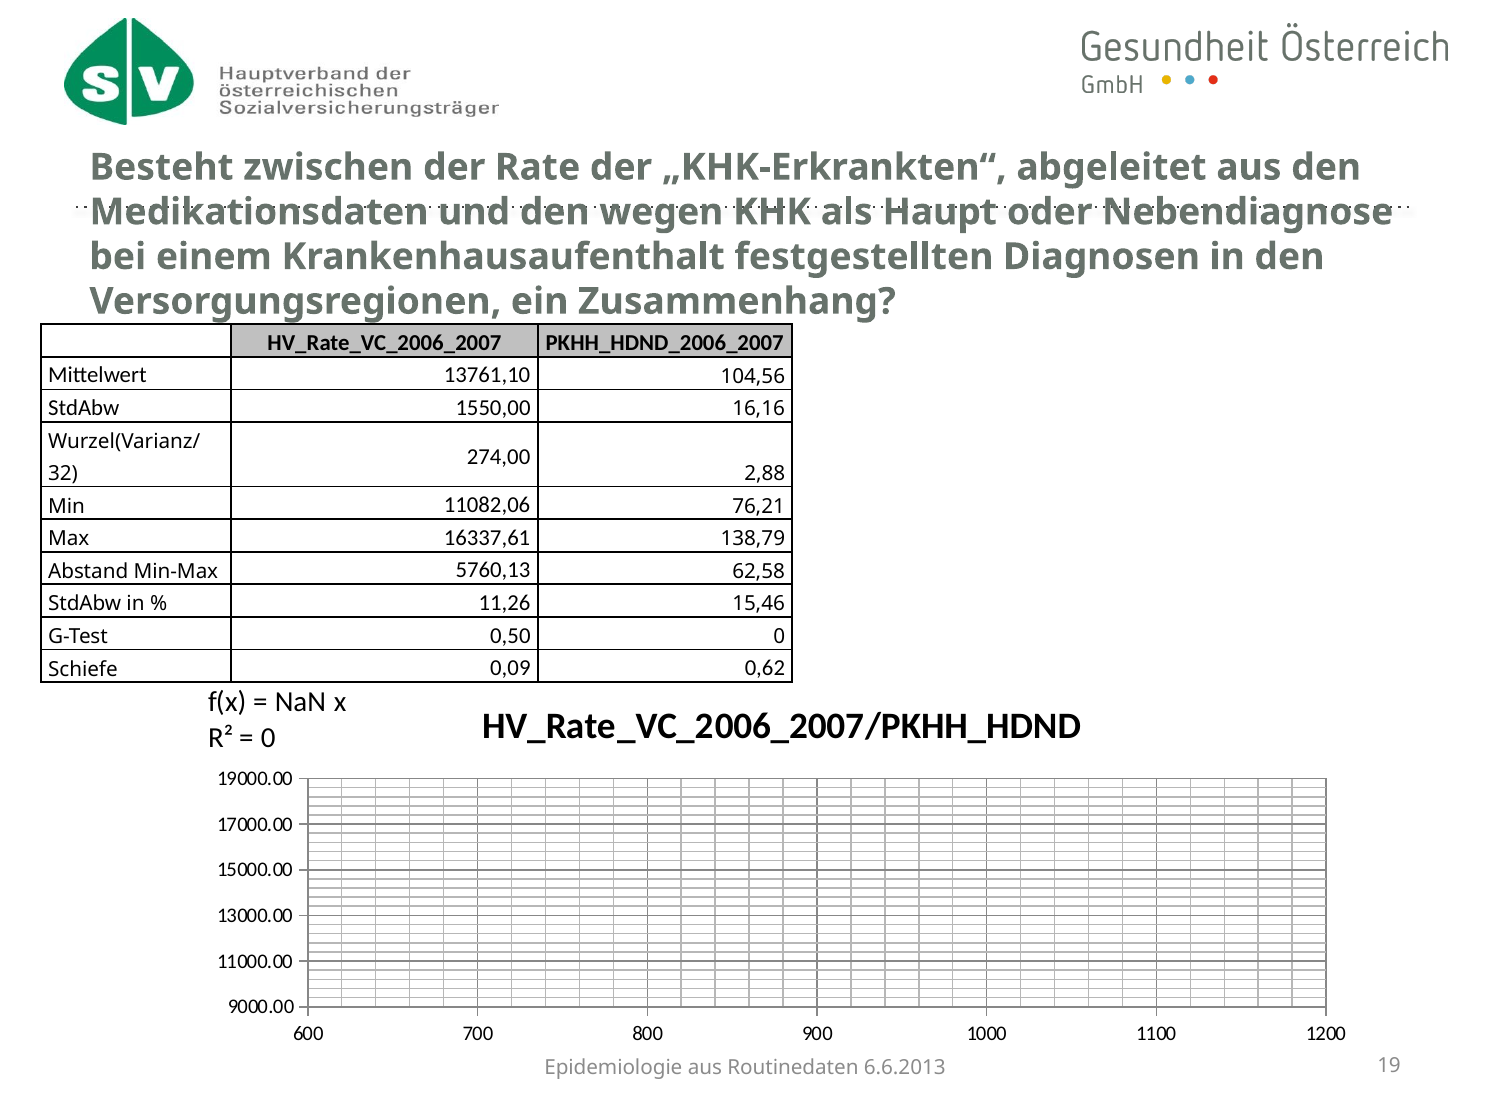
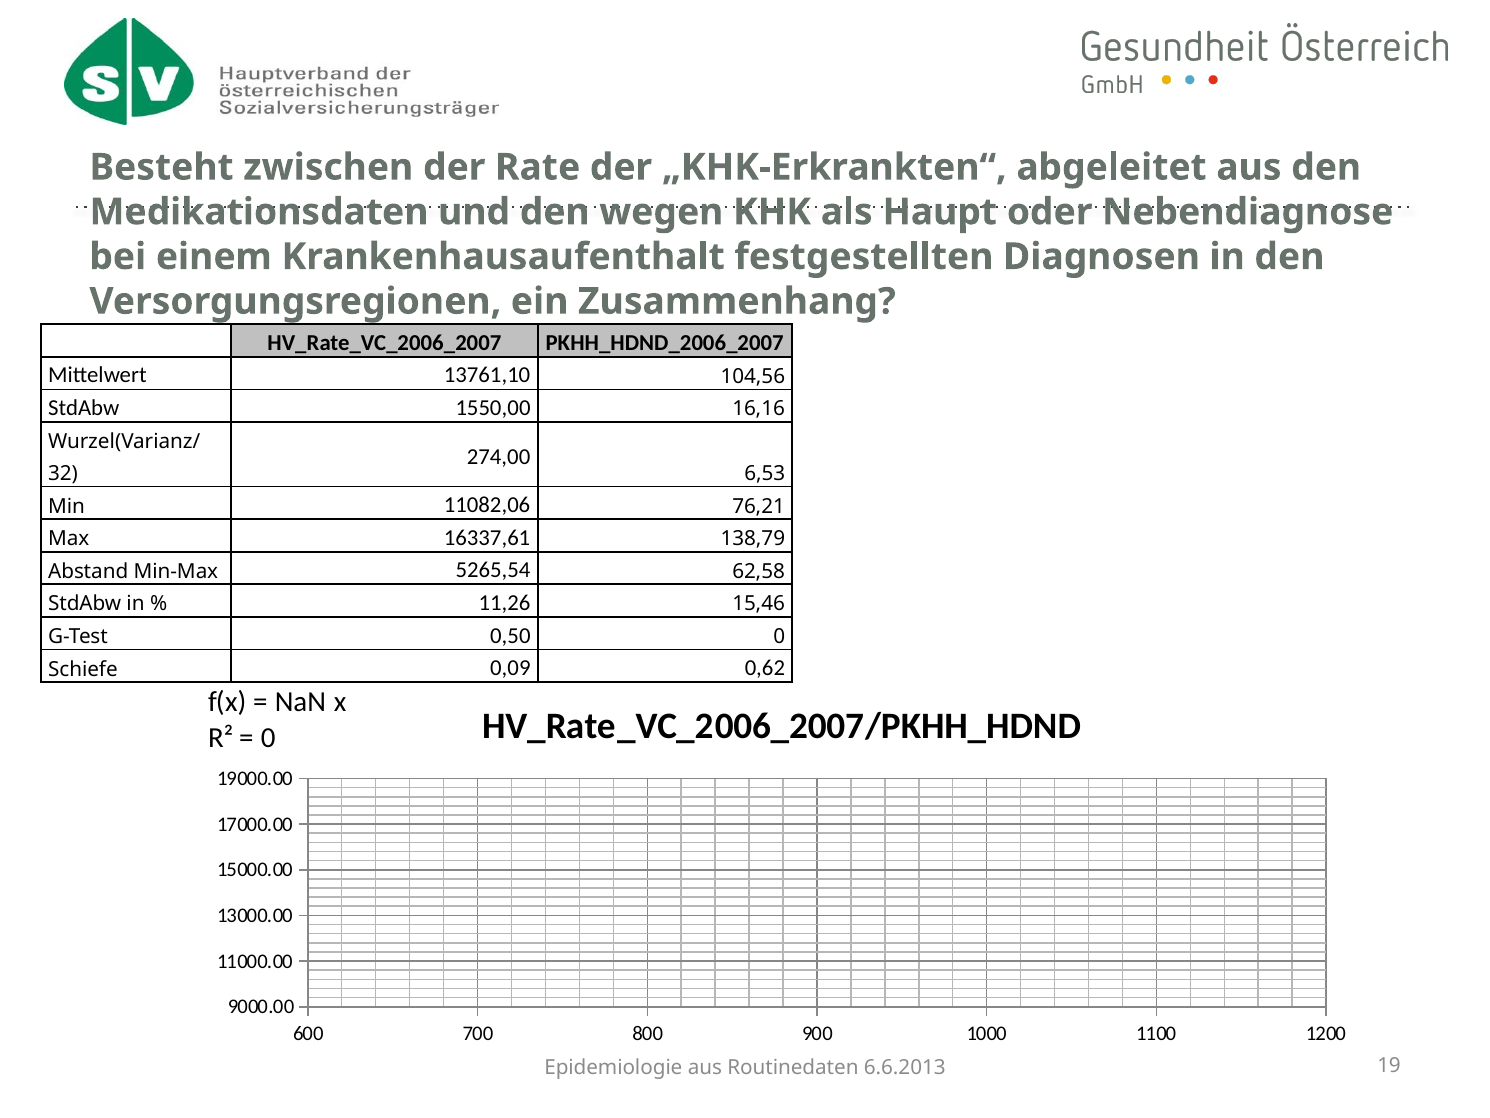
2,88: 2,88 -> 6,53
5760,13: 5760,13 -> 5265,54
